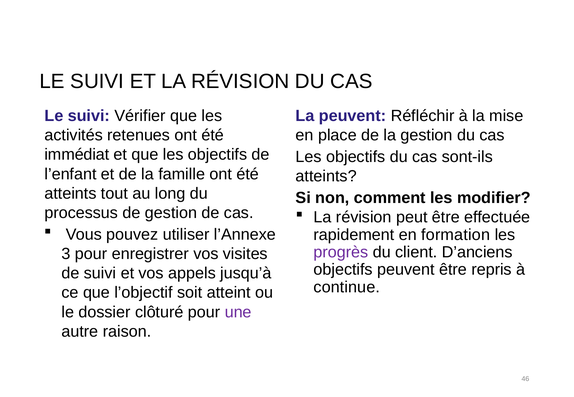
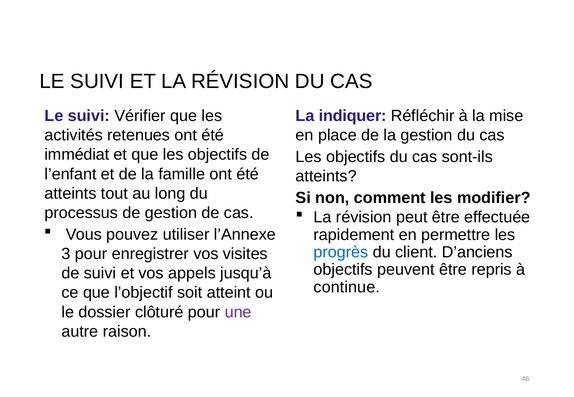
La peuvent: peuvent -> indiquer
formation: formation -> permettre
progrès colour: purple -> blue
